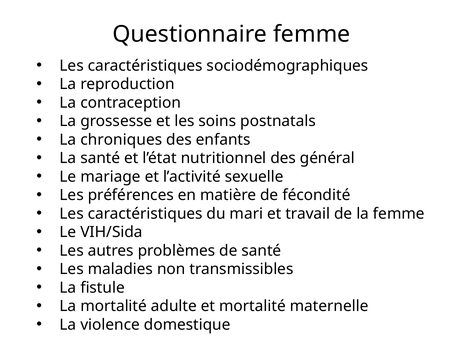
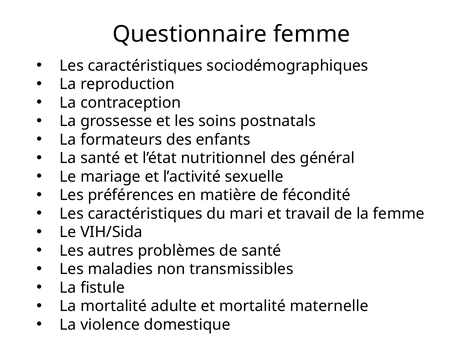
chroniques: chroniques -> formateurs
